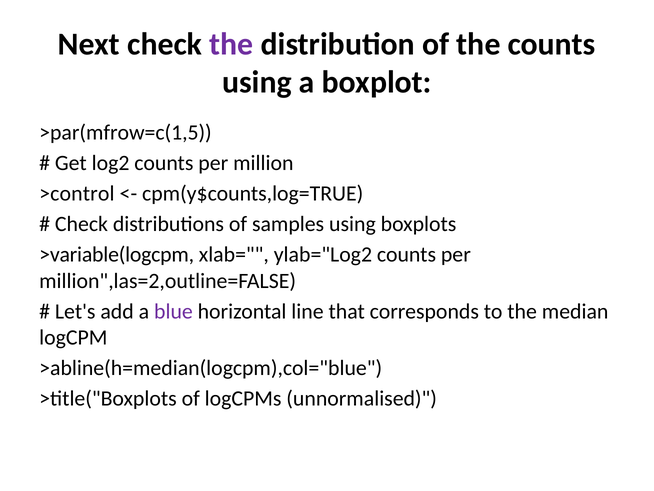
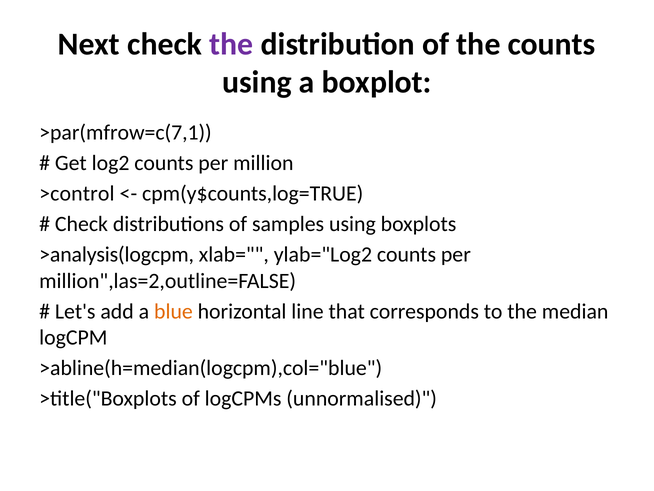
>par(mfrow=c(1,5: >par(mfrow=c(1,5 -> >par(mfrow=c(7,1
>variable(logcpm: >variable(logcpm -> >analysis(logcpm
blue colour: purple -> orange
